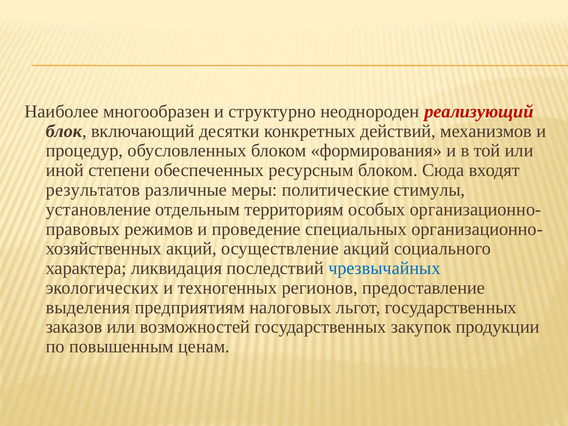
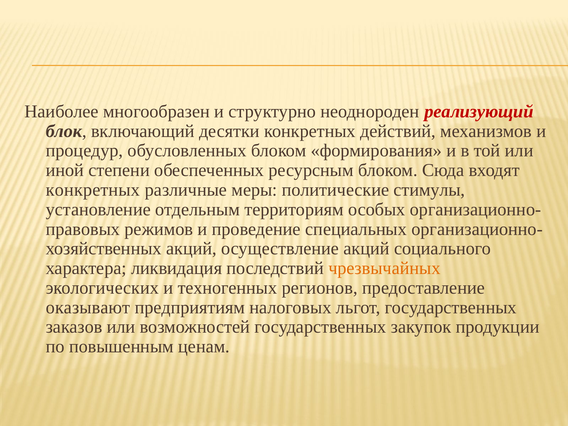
результатов at (93, 190): результатов -> конкретных
чрезвычайных colour: blue -> orange
выделения: выделения -> оказывают
